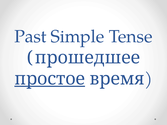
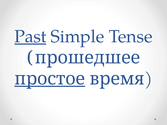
Past underline: none -> present
